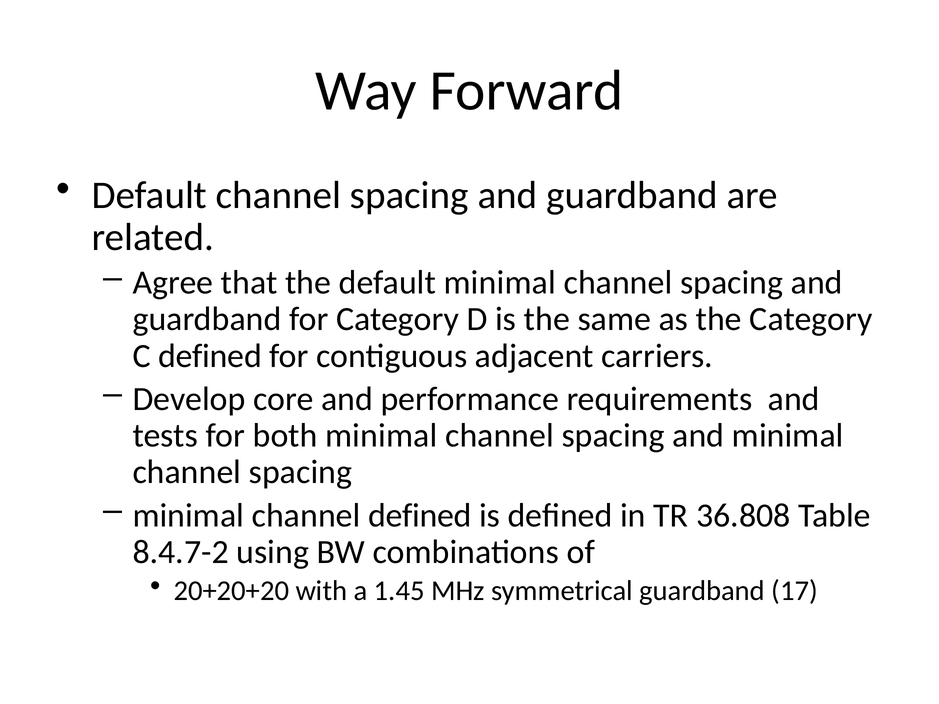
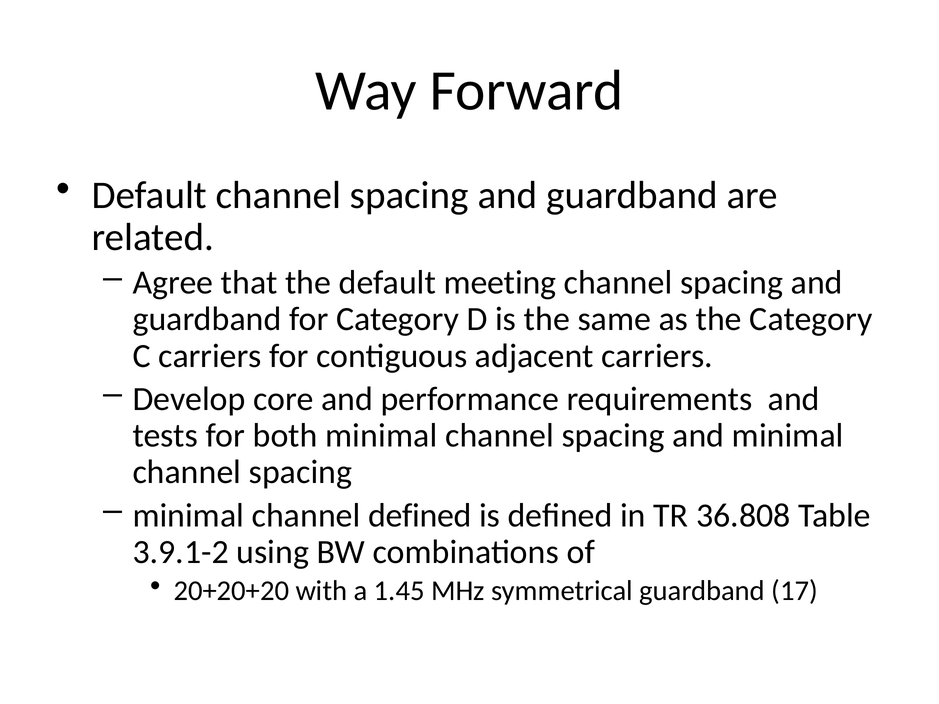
default minimal: minimal -> meeting
C defined: defined -> carriers
8.4.7-2: 8.4.7-2 -> 3.9.1-2
